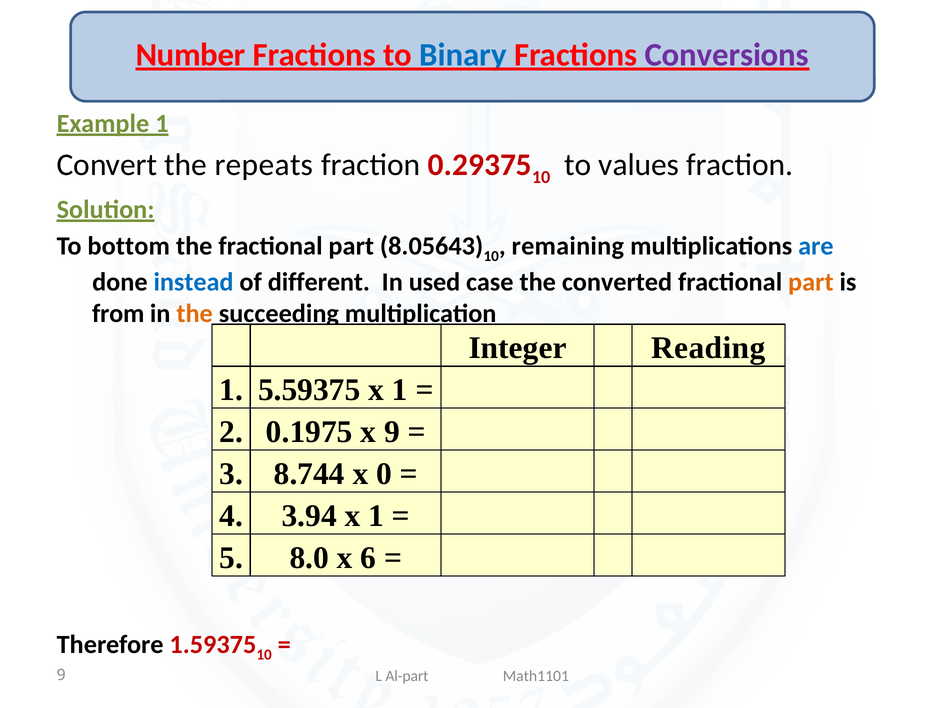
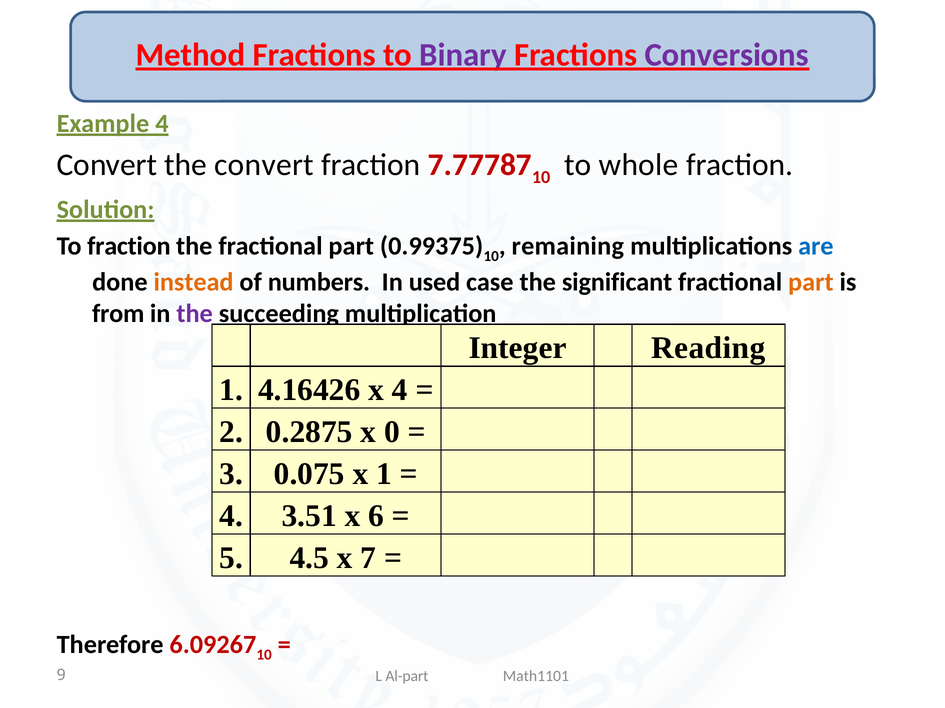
Number: Number -> Method
Binary colour: blue -> purple
Example 1: 1 -> 4
the repeats: repeats -> convert
0.29375: 0.29375 -> 7.77787
values: values -> whole
To bottom: bottom -> fraction
8.05643: 8.05643 -> 0.99375
instead colour: blue -> orange
different: different -> numbers
converted: converted -> significant
the at (195, 314) colour: orange -> purple
5.59375: 5.59375 -> 4.16426
1 at (400, 390): 1 -> 4
0.1975: 0.1975 -> 0.2875
x 9: 9 -> 0
8.744: 8.744 -> 0.075
x 0: 0 -> 1
3.94: 3.94 -> 3.51
1 at (376, 516): 1 -> 6
8.0: 8.0 -> 4.5
6: 6 -> 7
1.59375: 1.59375 -> 6.09267
